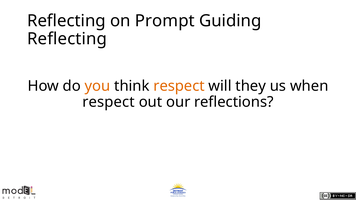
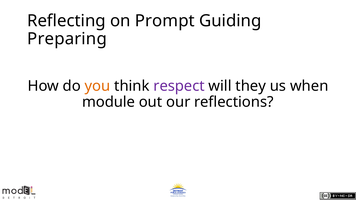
Reflecting at (67, 39): Reflecting -> Preparing
respect at (179, 86) colour: orange -> purple
respect at (108, 102): respect -> module
